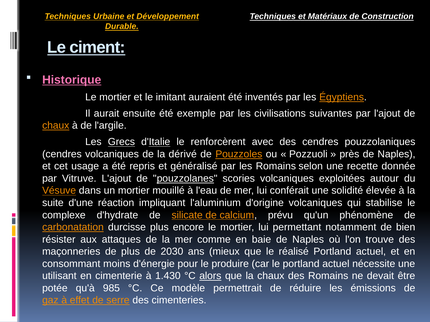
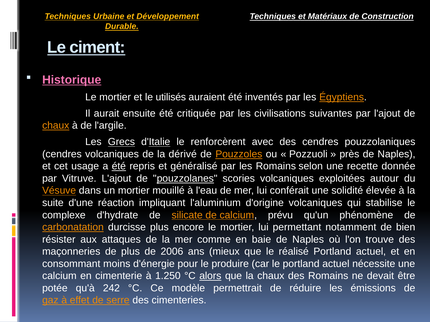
imitant: imitant -> utilisés
exemple: exemple -> critiquée
été at (119, 167) underline: none -> present
2030: 2030 -> 2006
utilisant at (59, 276): utilisant -> calcium
1.430: 1.430 -> 1.250
985: 985 -> 242
